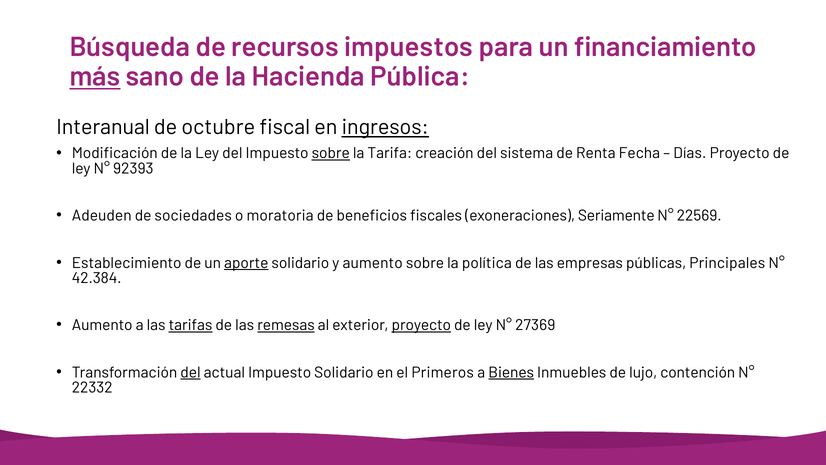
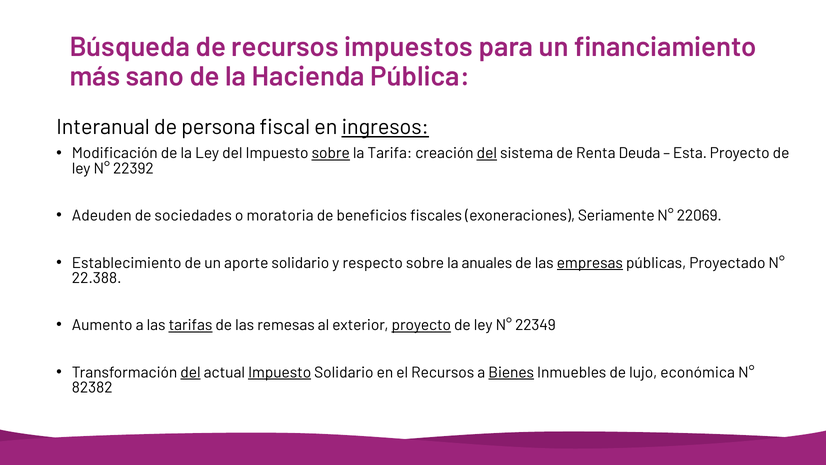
más underline: present -> none
octubre: octubre -> persona
del at (487, 153) underline: none -> present
Fecha: Fecha -> Deuda
Días: Días -> Esta
92393: 92393 -> 22392
22569: 22569 -> 22069
aporte underline: present -> none
y aumento: aumento -> respecto
política: política -> anuales
empresas underline: none -> present
Principales: Principales -> Proyectado
42.384: 42.384 -> 22.388
remesas underline: present -> none
27369: 27369 -> 22349
Impuesto at (280, 372) underline: none -> present
el Primeros: Primeros -> Recursos
contención: contención -> económica
22332: 22332 -> 82382
